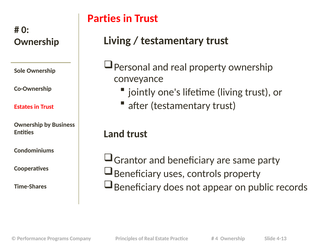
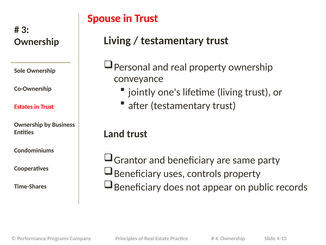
Parties: Parties -> Spouse
0: 0 -> 3
